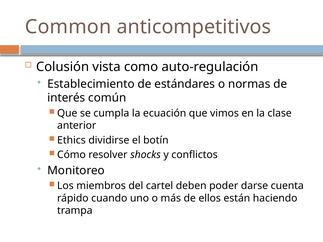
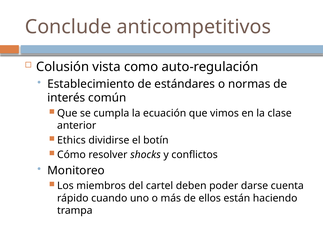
Common: Common -> Conclude
